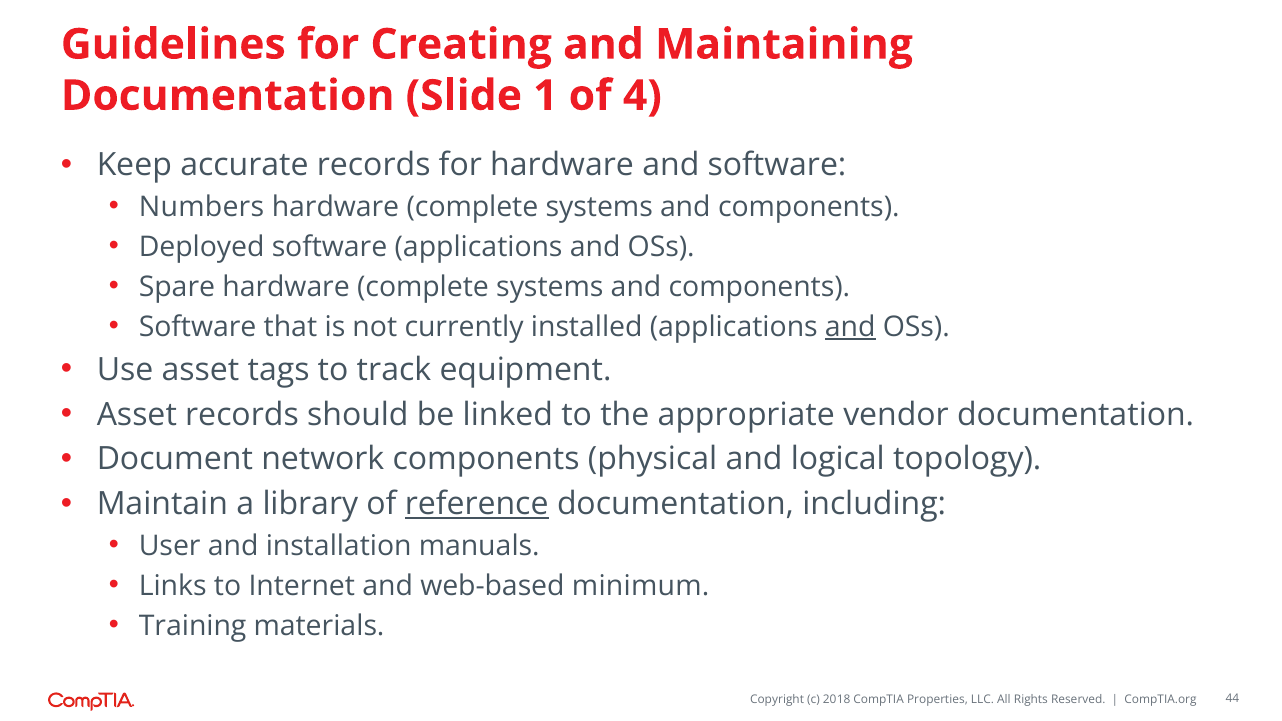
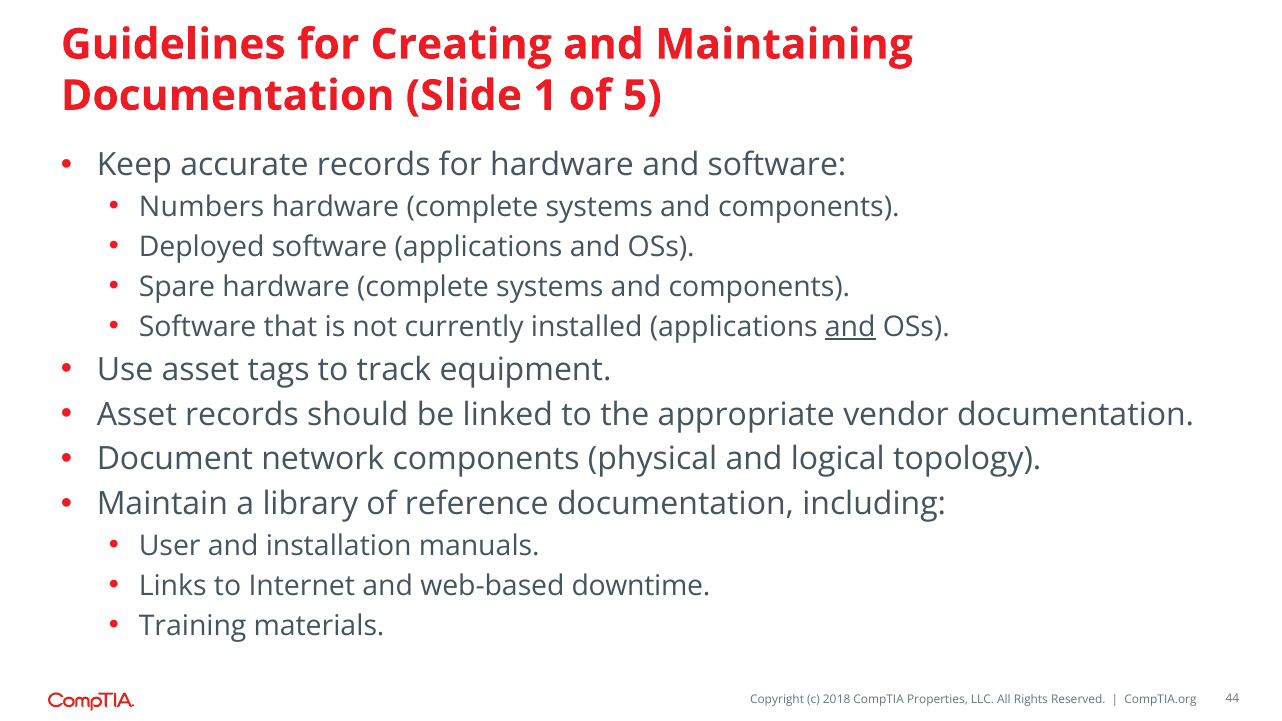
4: 4 -> 5
reference underline: present -> none
minimum: minimum -> downtime
